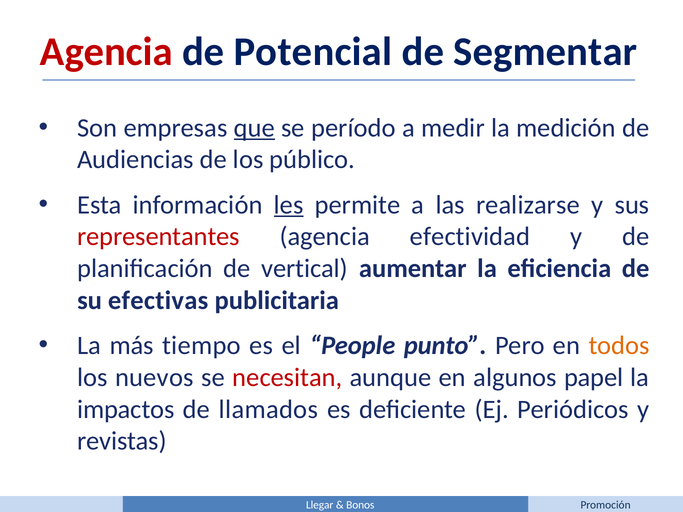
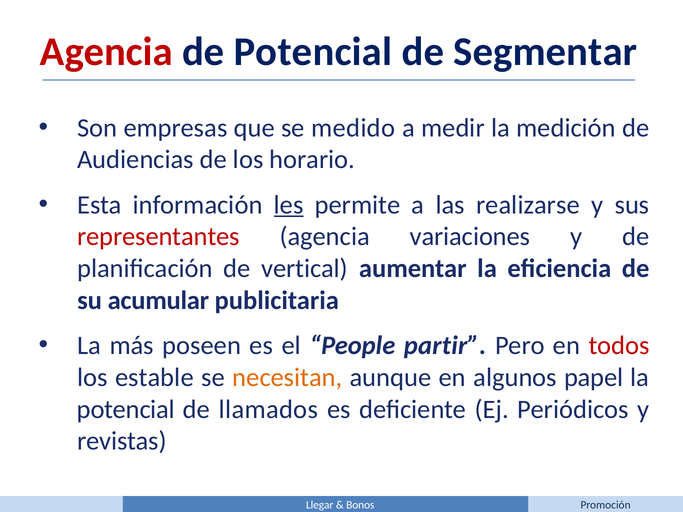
que underline: present -> none
período: período -> medido
público: público -> horario
efectividad: efectividad -> variaciones
efectivas: efectivas -> acumular
tiempo: tiempo -> poseen
punto: punto -> partir
todos colour: orange -> red
nuevos: nuevos -> estable
necesitan colour: red -> orange
impactos at (126, 410): impactos -> potencial
